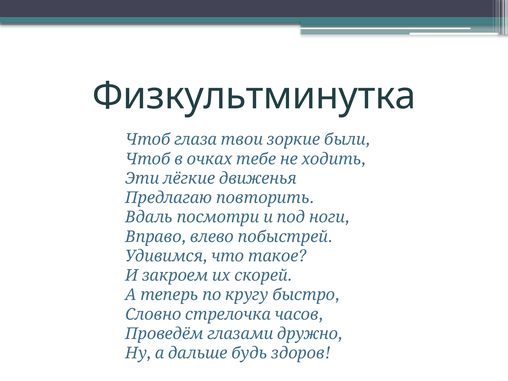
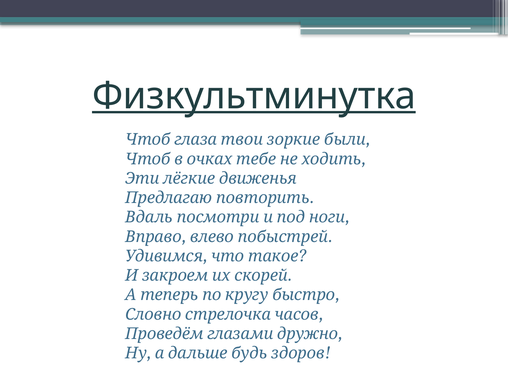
Физкультминутка underline: none -> present
